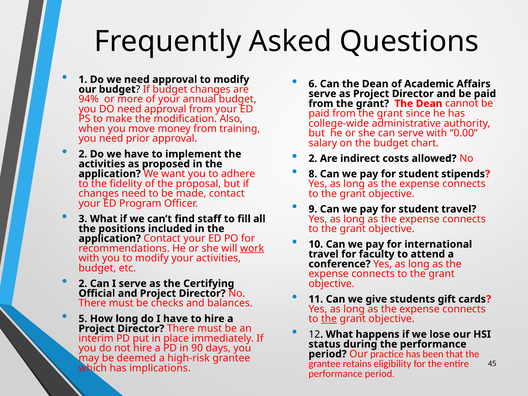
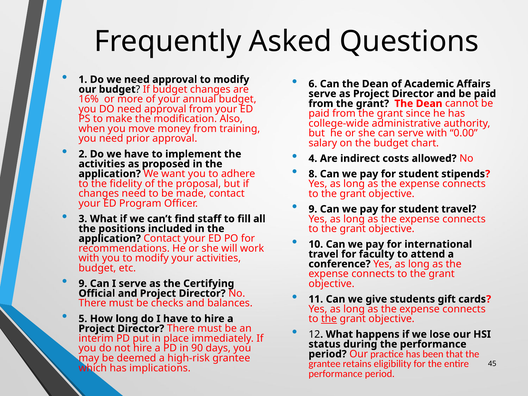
94%: 94% -> 16%
2 at (313, 158): 2 -> 4
work underline: present -> none
2 at (83, 284): 2 -> 9
